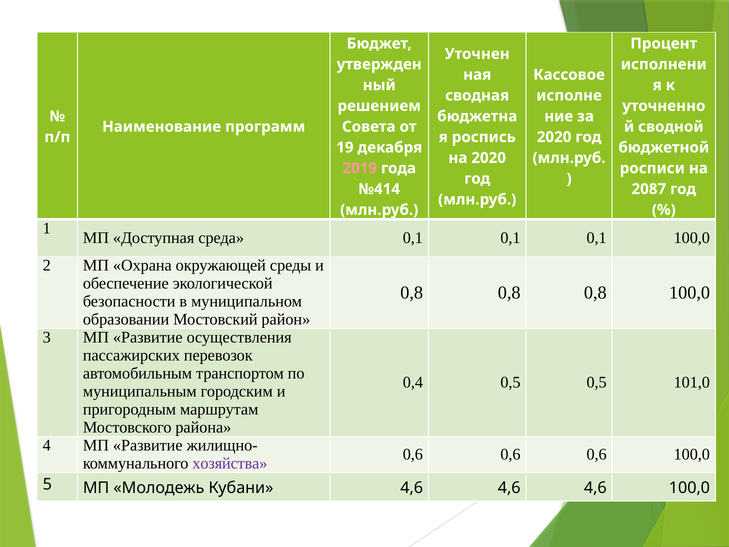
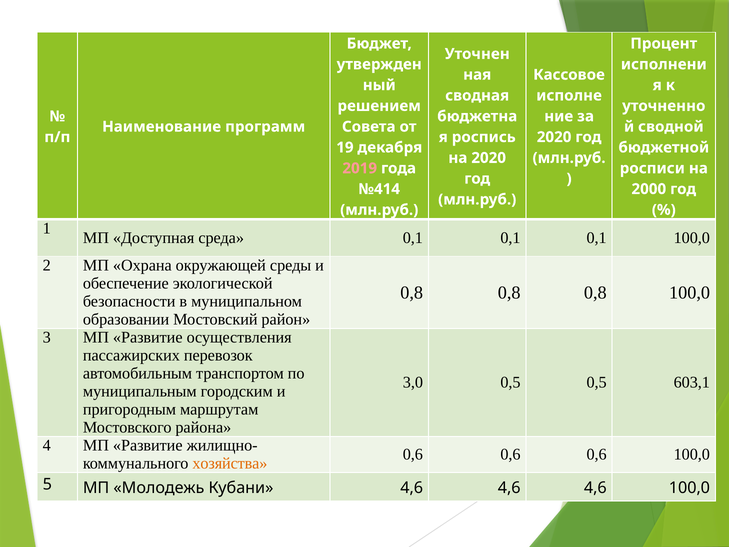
2087: 2087 -> 2000
0,4: 0,4 -> 3,0
101,0: 101,0 -> 603,1
хозяйства colour: purple -> orange
